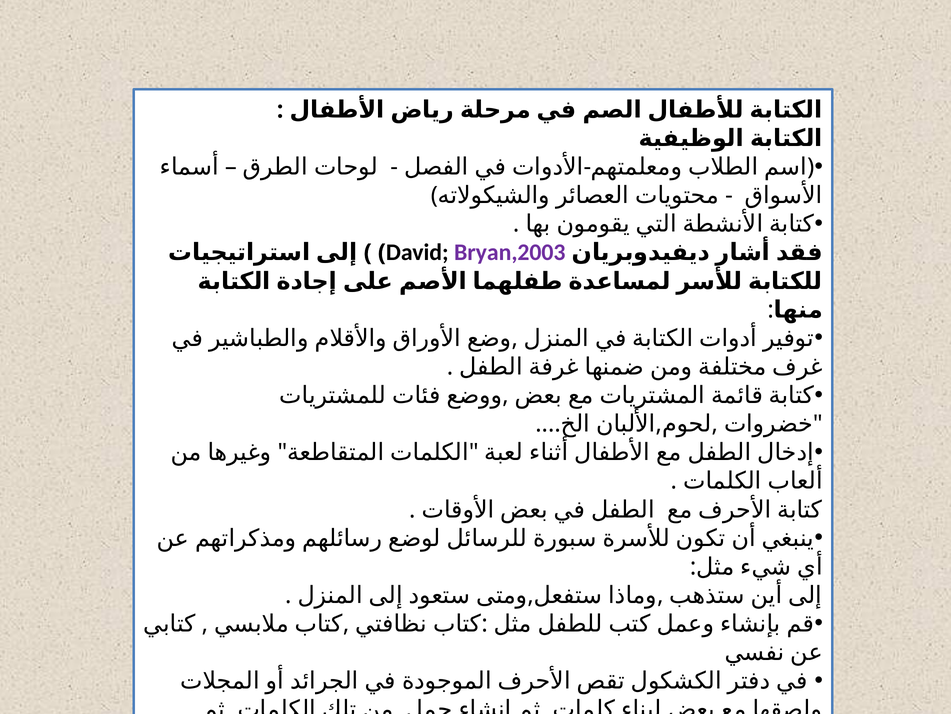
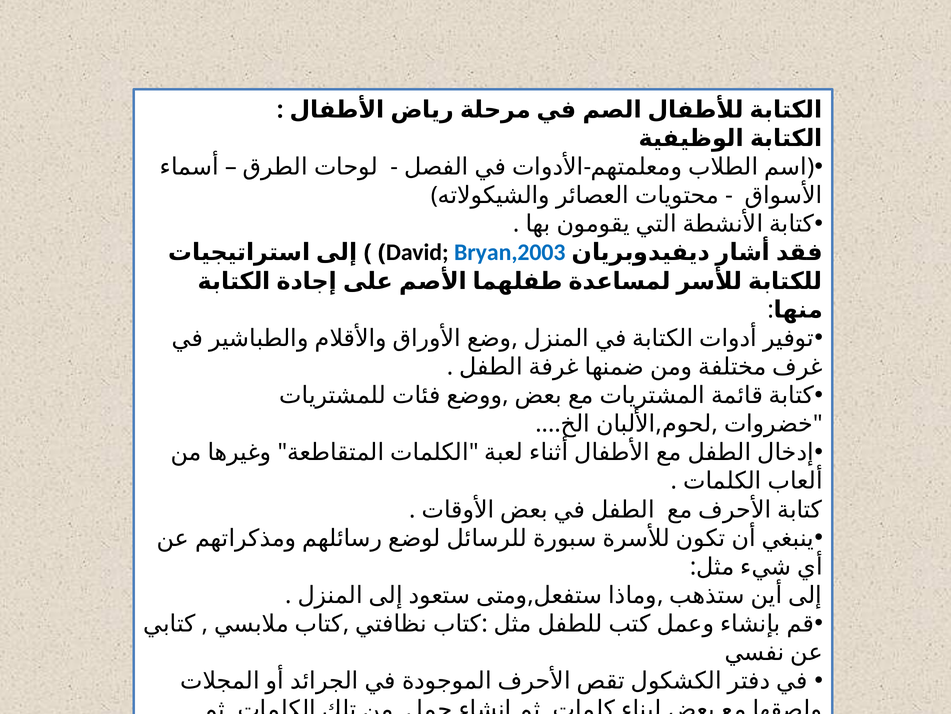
Bryan,2003 colour: purple -> blue
